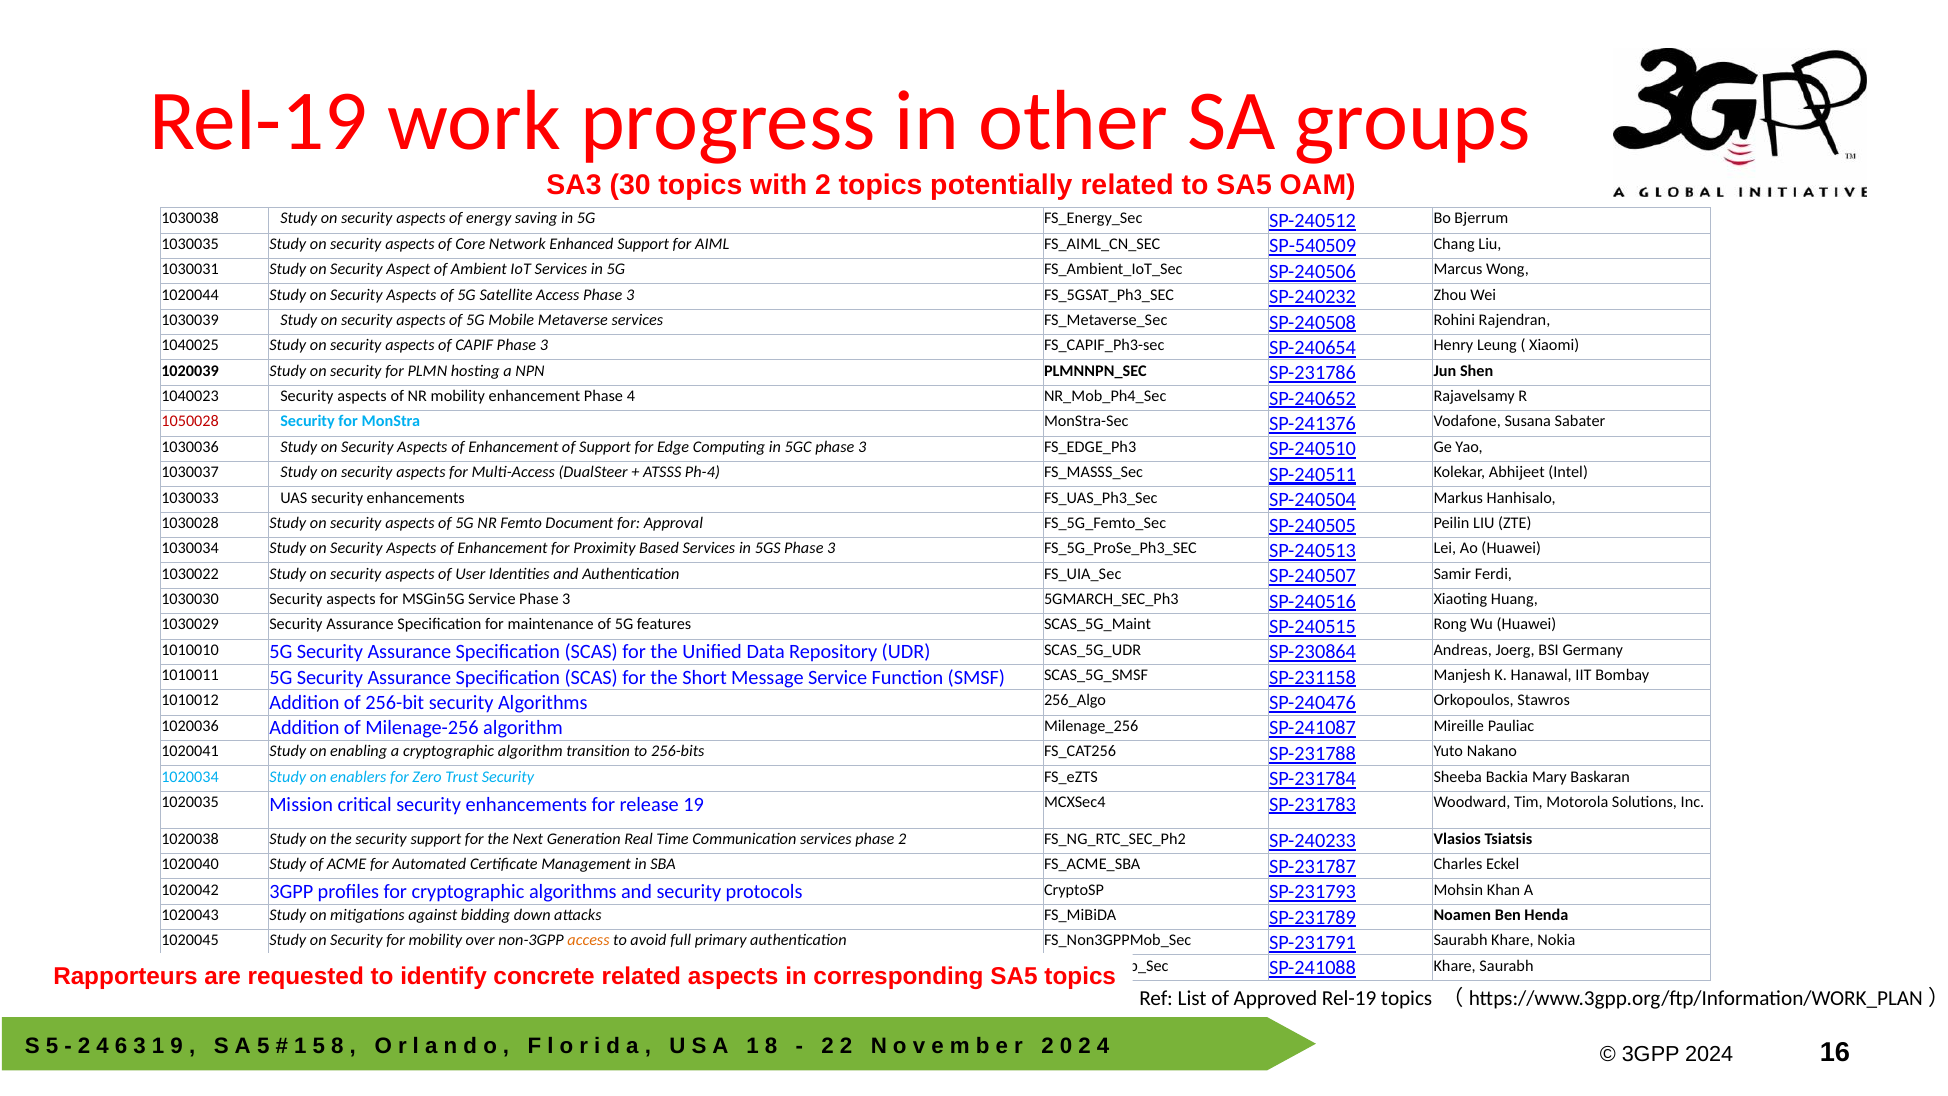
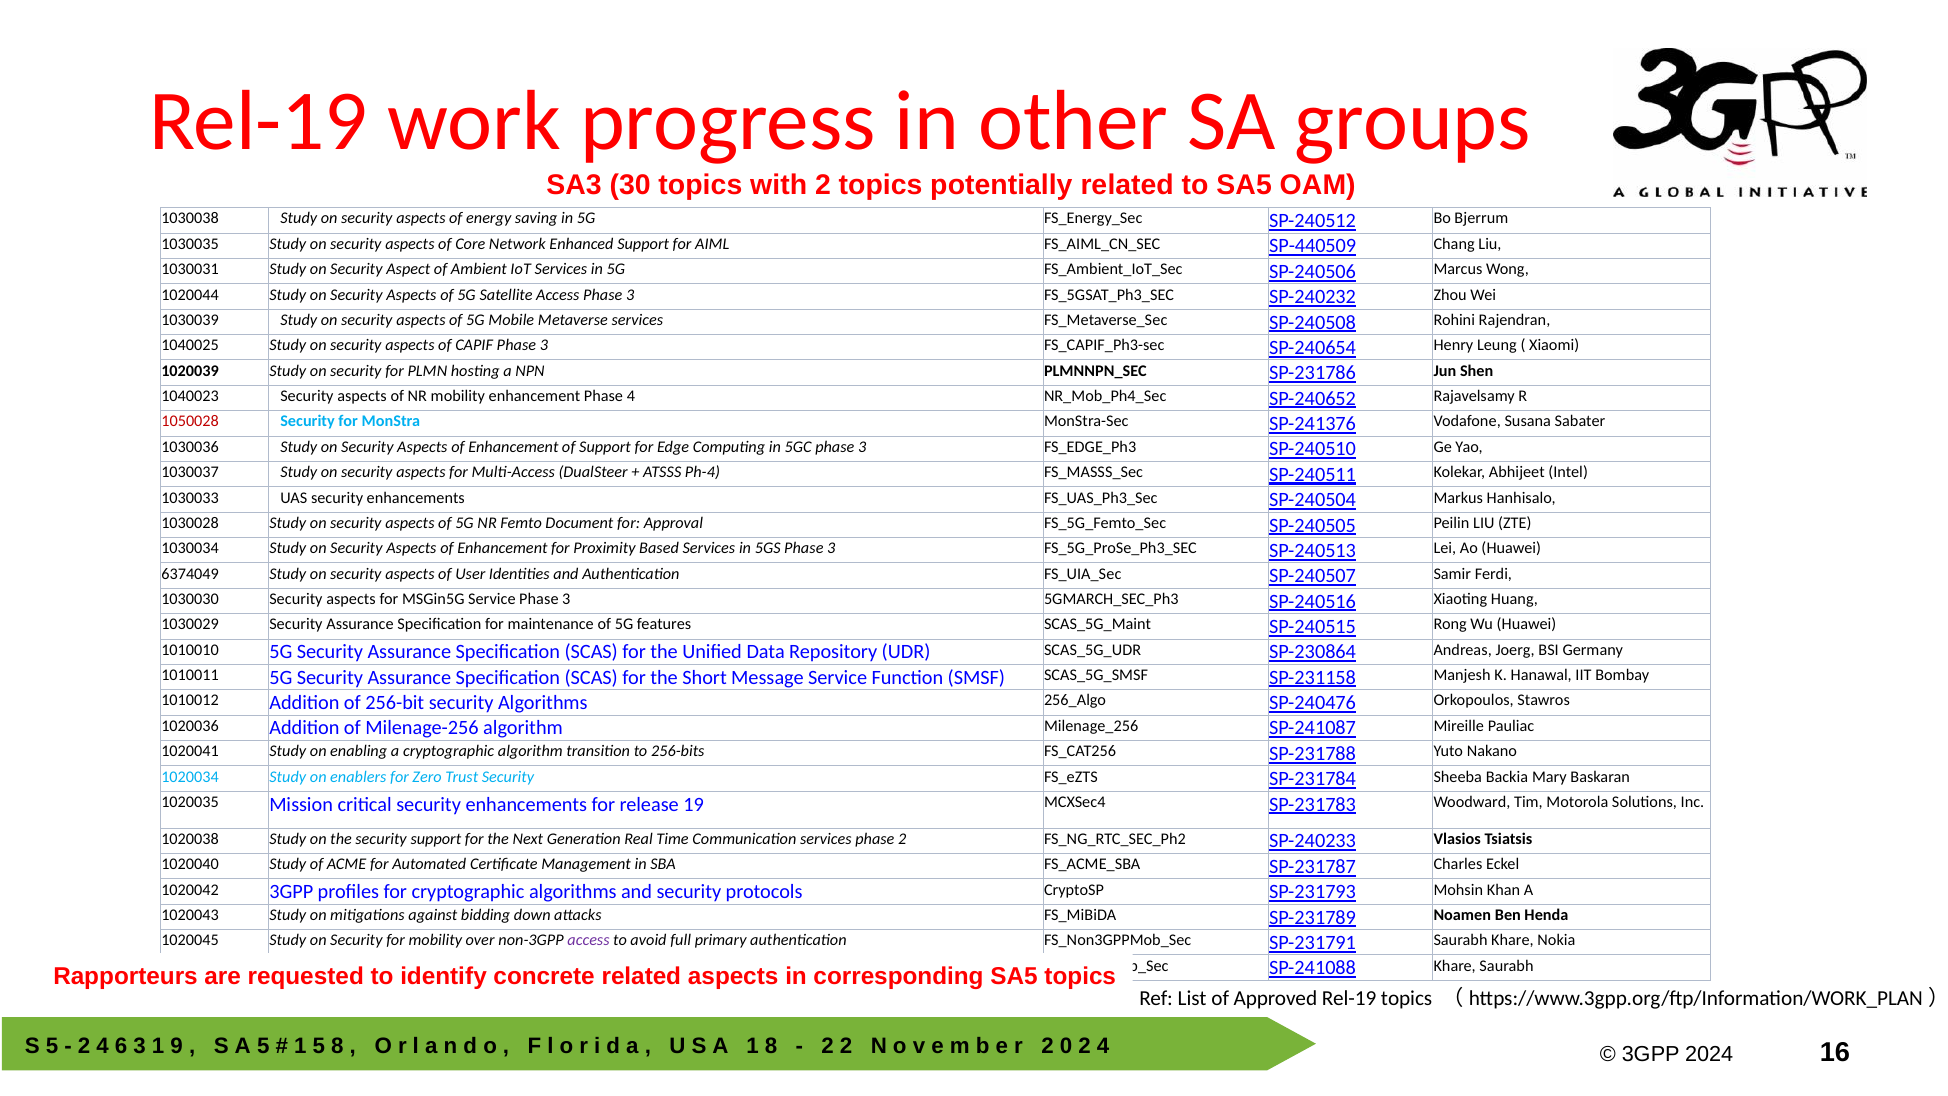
SP-540509: SP-540509 -> SP-440509
1030022: 1030022 -> 6374049
access at (589, 940) colour: orange -> purple
